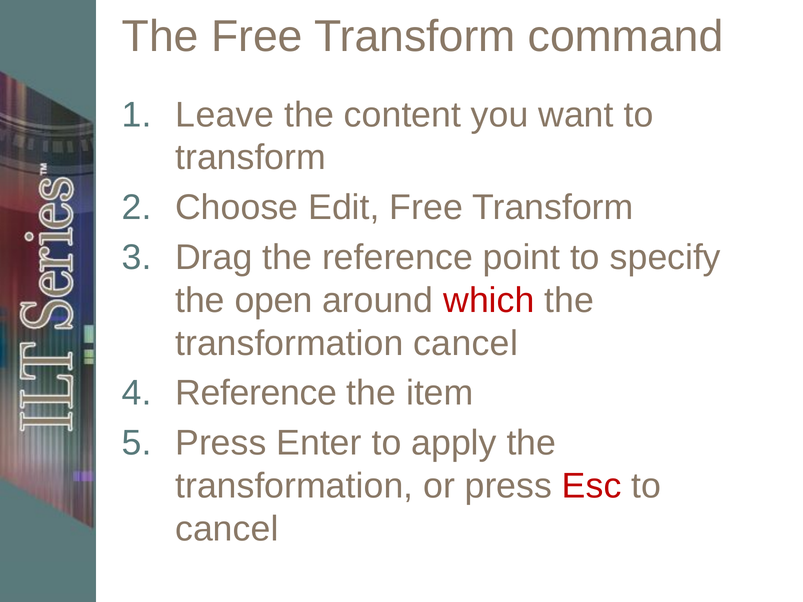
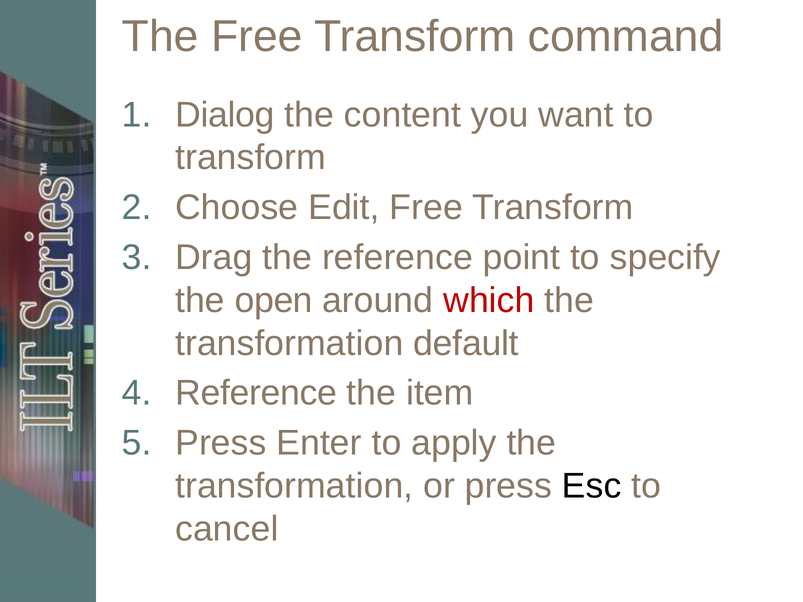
Leave: Leave -> Dialog
transformation cancel: cancel -> default
Esc colour: red -> black
